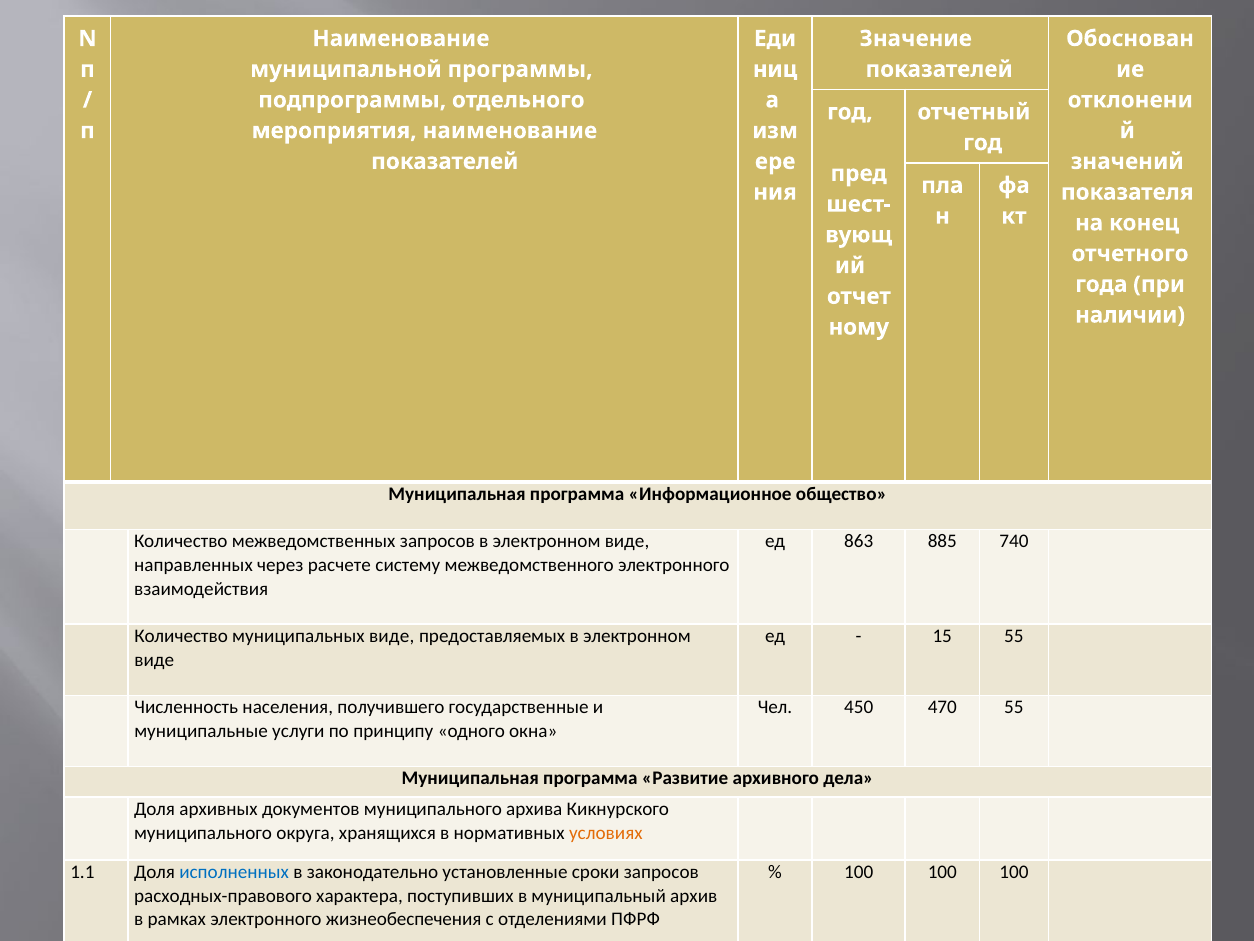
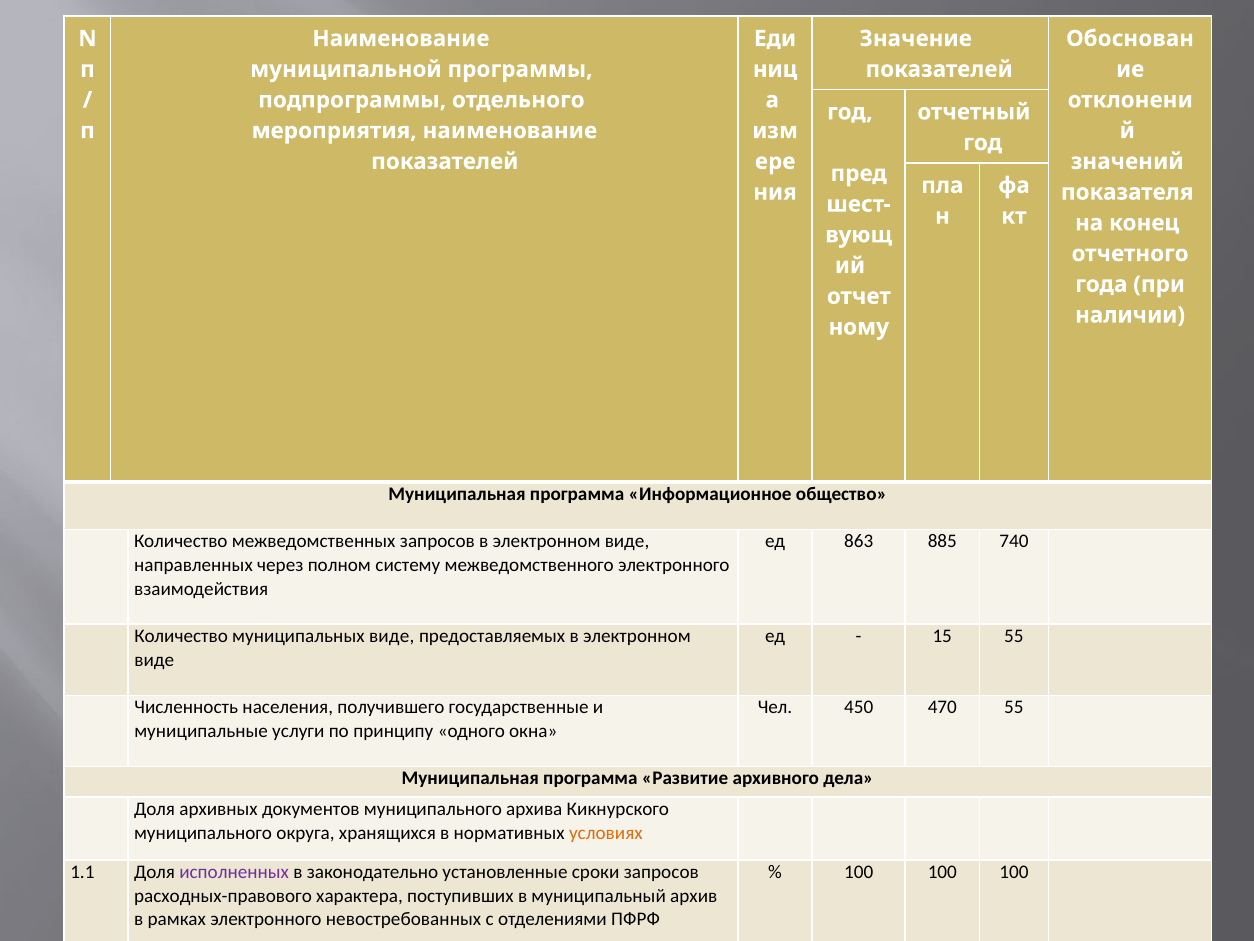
расчете: расчете -> полном
исполненных colour: blue -> purple
жизнеобеспечения: жизнеобеспечения -> невостребованных
